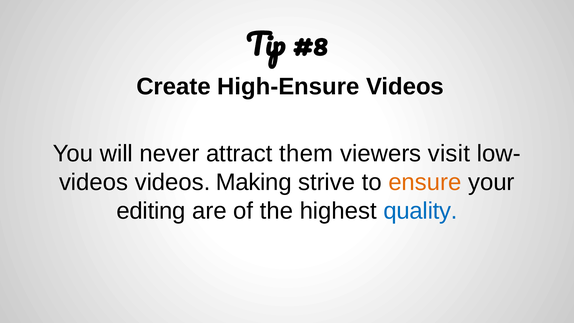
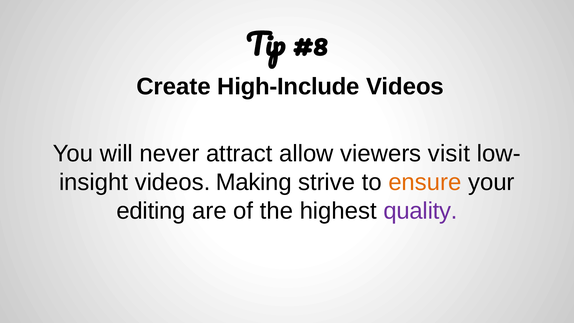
High-Ensure: High-Ensure -> High-Include
them: them -> allow
videos at (94, 182): videos -> insight
quality colour: blue -> purple
